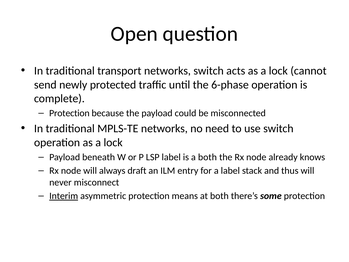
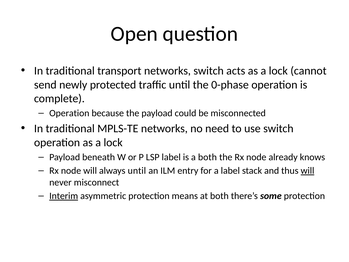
6-phase: 6-phase -> 0-phase
Protection at (69, 113): Protection -> Operation
always draft: draft -> until
will at (307, 171) underline: none -> present
